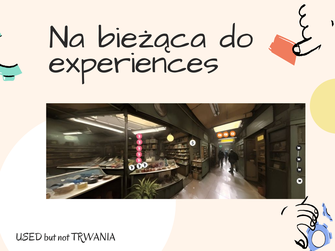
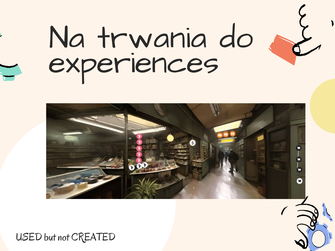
bieżąca: bieżąca -> trwania
TRWANIA: TRWANIA -> CREATED
